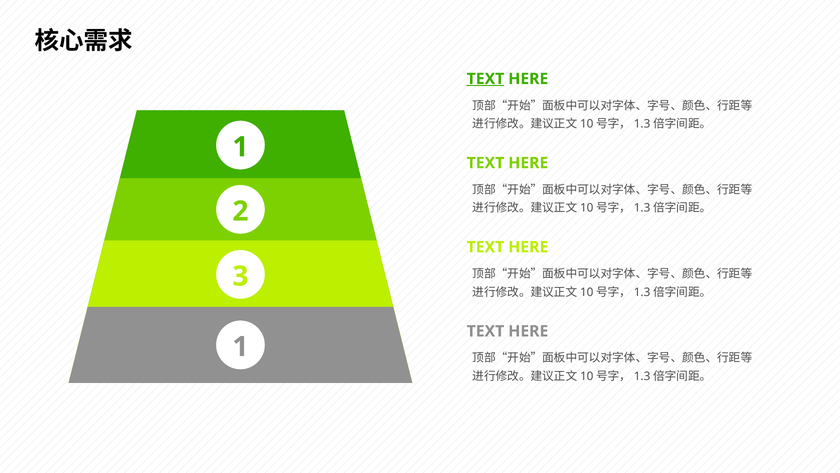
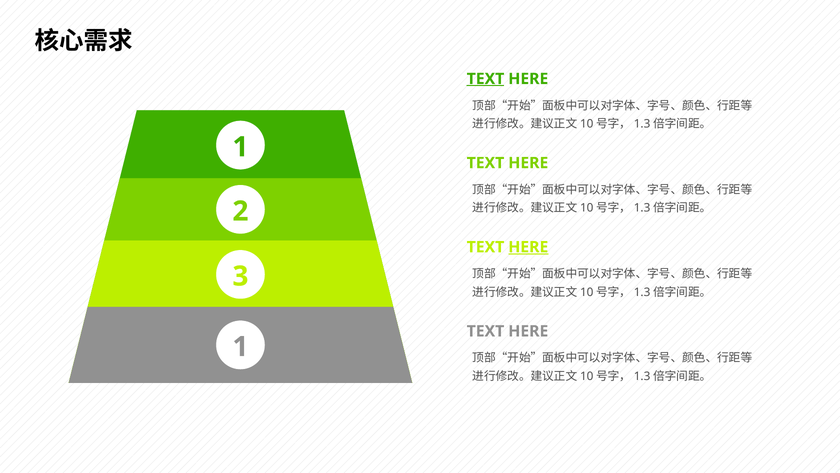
HERE at (528, 247) underline: none -> present
